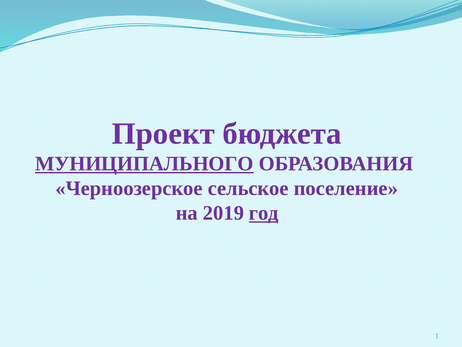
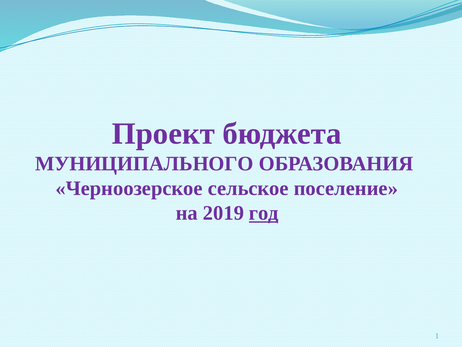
МУНИЦИПАЛЬНОГО underline: present -> none
